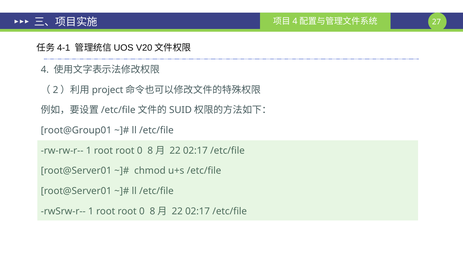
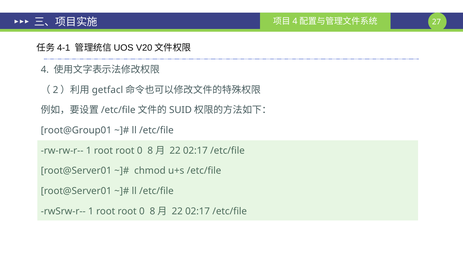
project: project -> getfacl
